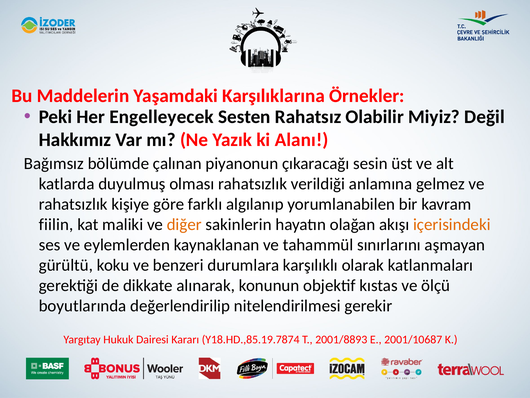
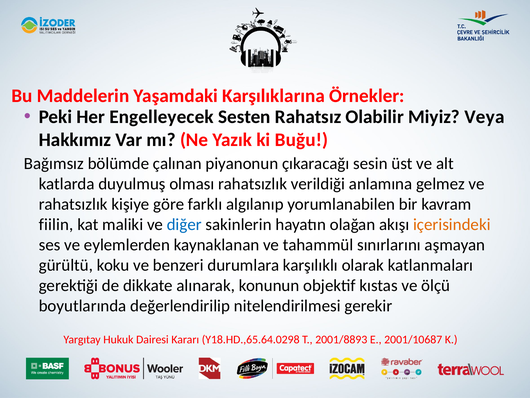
Değil: Değil -> Veya
Alanı: Alanı -> Buğu
diğer colour: orange -> blue
Y18.HD.,85.19.7874: Y18.HD.,85.19.7874 -> Y18.HD.,65.64.0298
